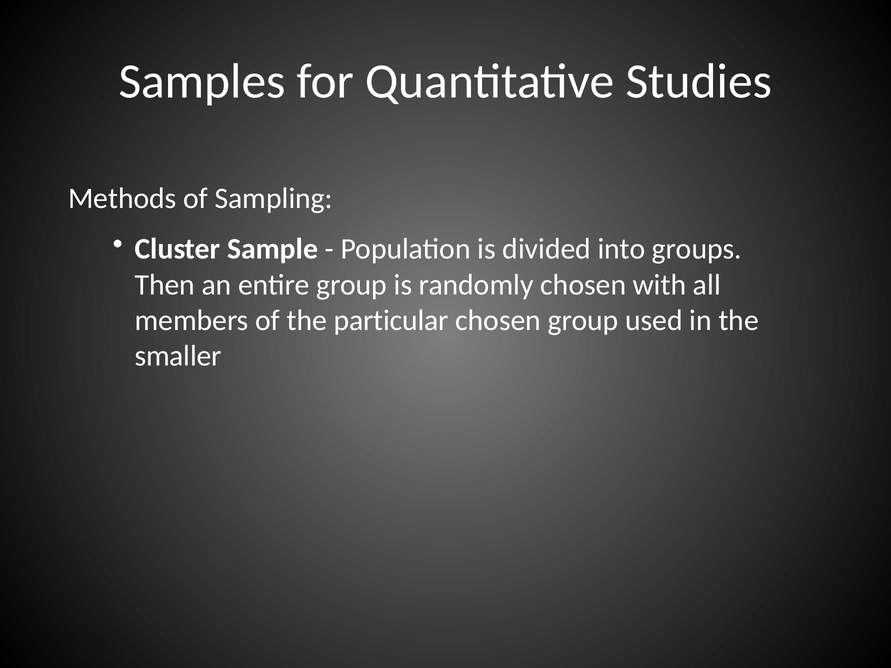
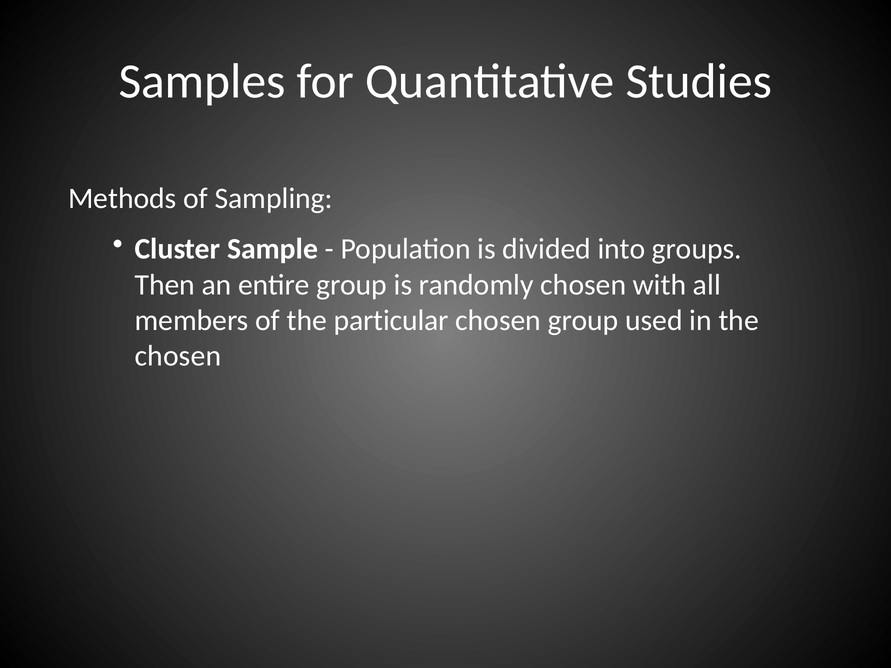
smaller at (178, 356): smaller -> chosen
